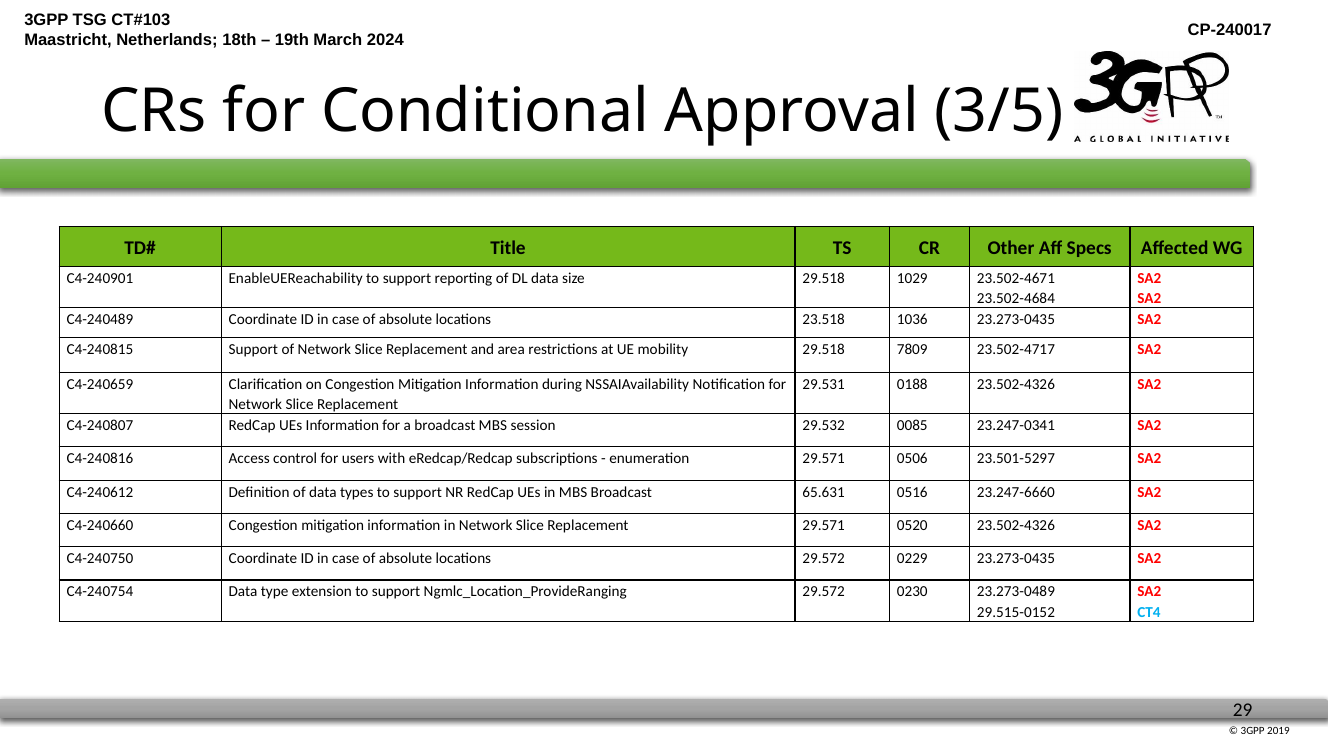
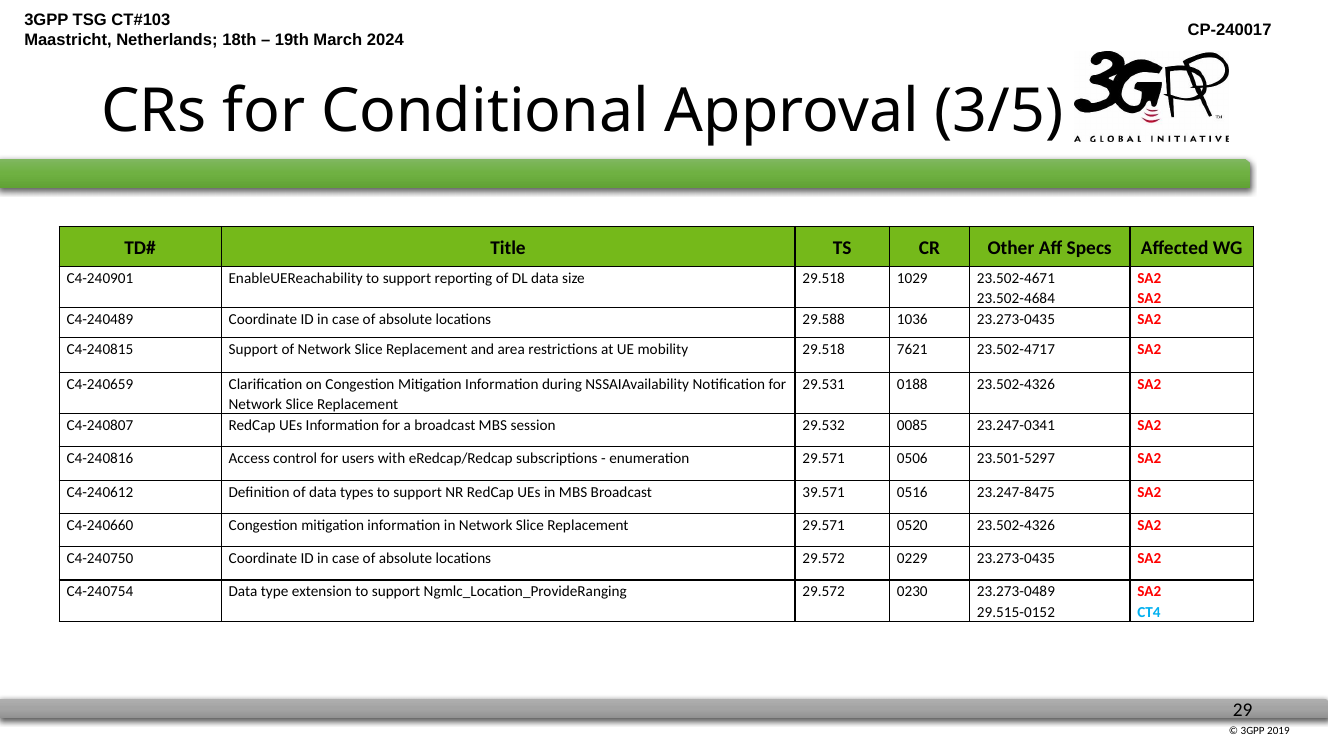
23.518: 23.518 -> 29.588
7809: 7809 -> 7621
65.631: 65.631 -> 39.571
23.247-6660: 23.247-6660 -> 23.247-8475
